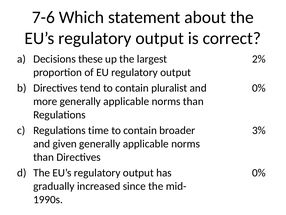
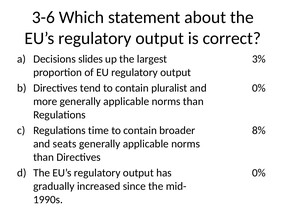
7-6: 7-6 -> 3-6
these: these -> slides
2%: 2% -> 3%
3%: 3% -> 8%
given: given -> seats
